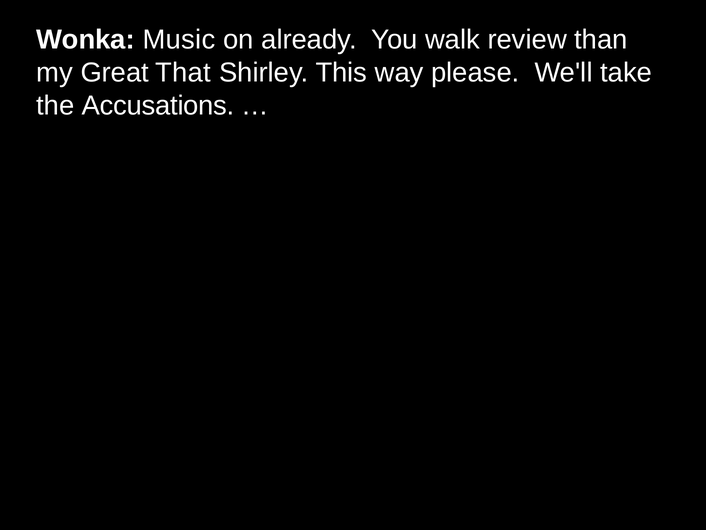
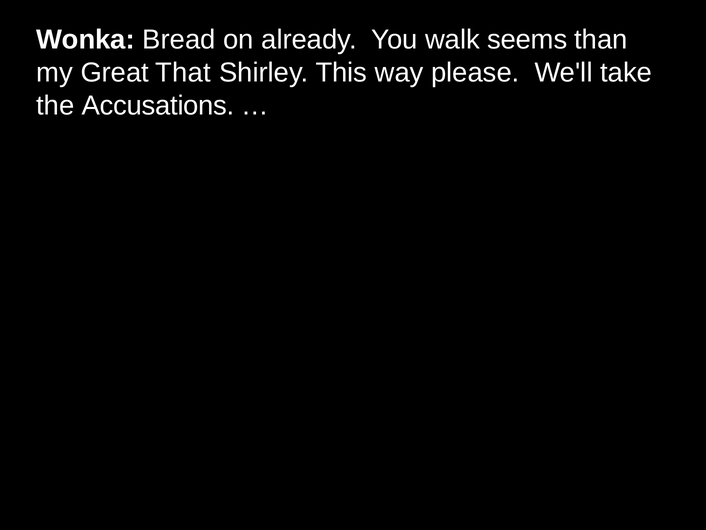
Music: Music -> Bread
review: review -> seems
